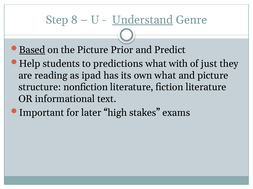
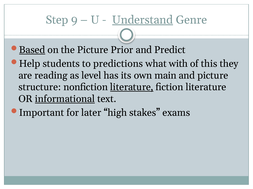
8: 8 -> 9
just: just -> this
ipad: ipad -> level
own what: what -> main
literature at (132, 88) underline: none -> present
informational underline: none -> present
